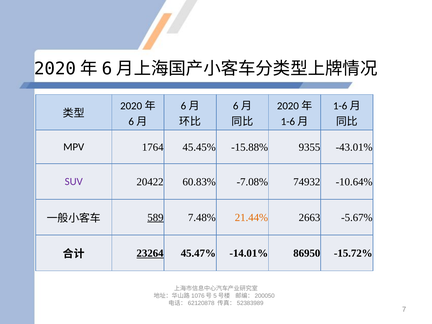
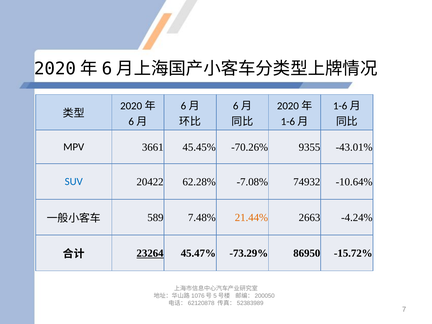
1764: 1764 -> 3661
-15.88%: -15.88% -> -70.26%
SUV colour: purple -> blue
60.83%: 60.83% -> 62.28%
589 underline: present -> none
-5.67%: -5.67% -> -4.24%
-14.01%: -14.01% -> -73.29%
